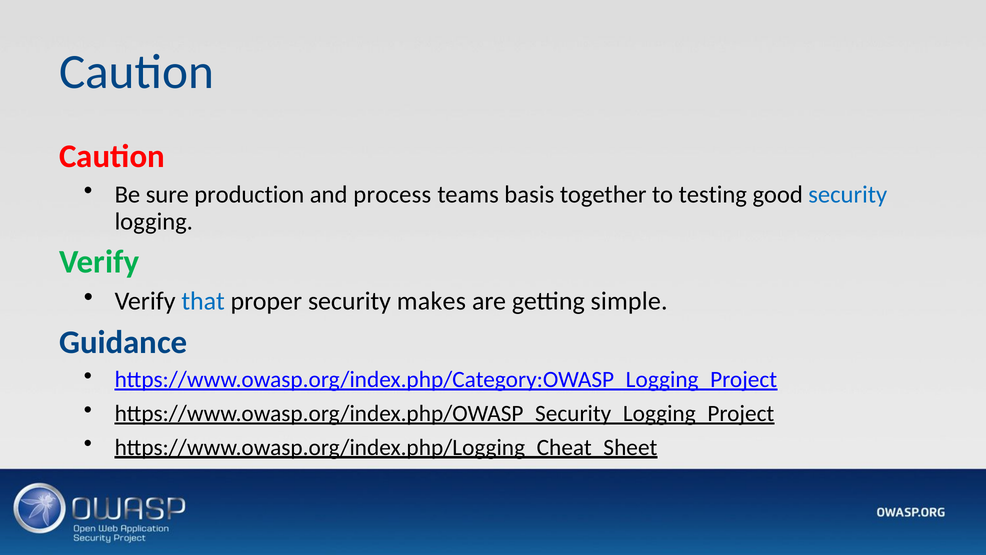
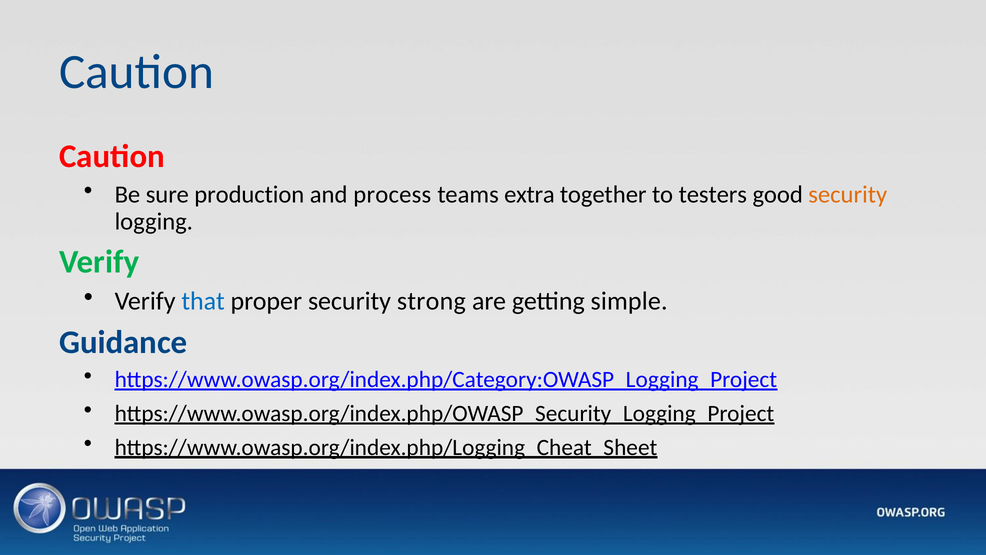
basis: basis -> extra
testing: testing -> testers
security at (848, 195) colour: blue -> orange
makes: makes -> strong
